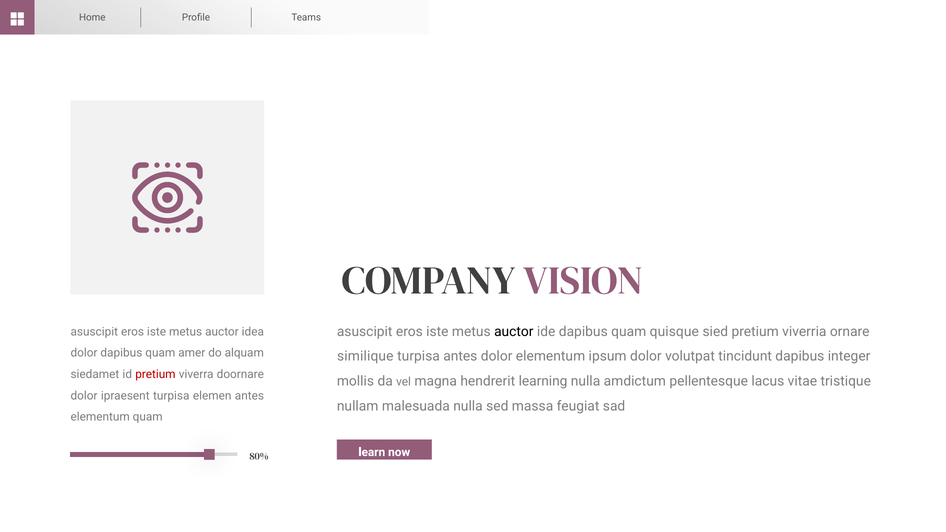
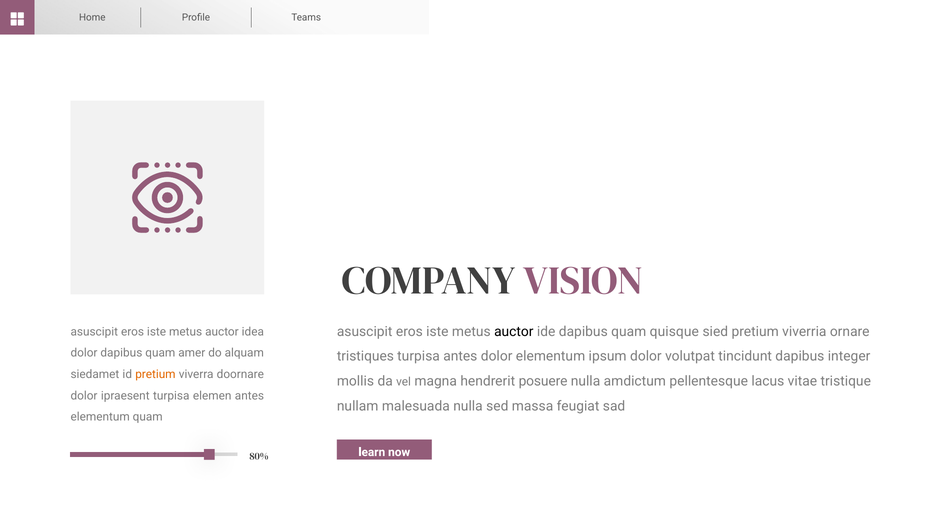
similique: similique -> tristiques
pretium at (155, 374) colour: red -> orange
learning: learning -> posuere
